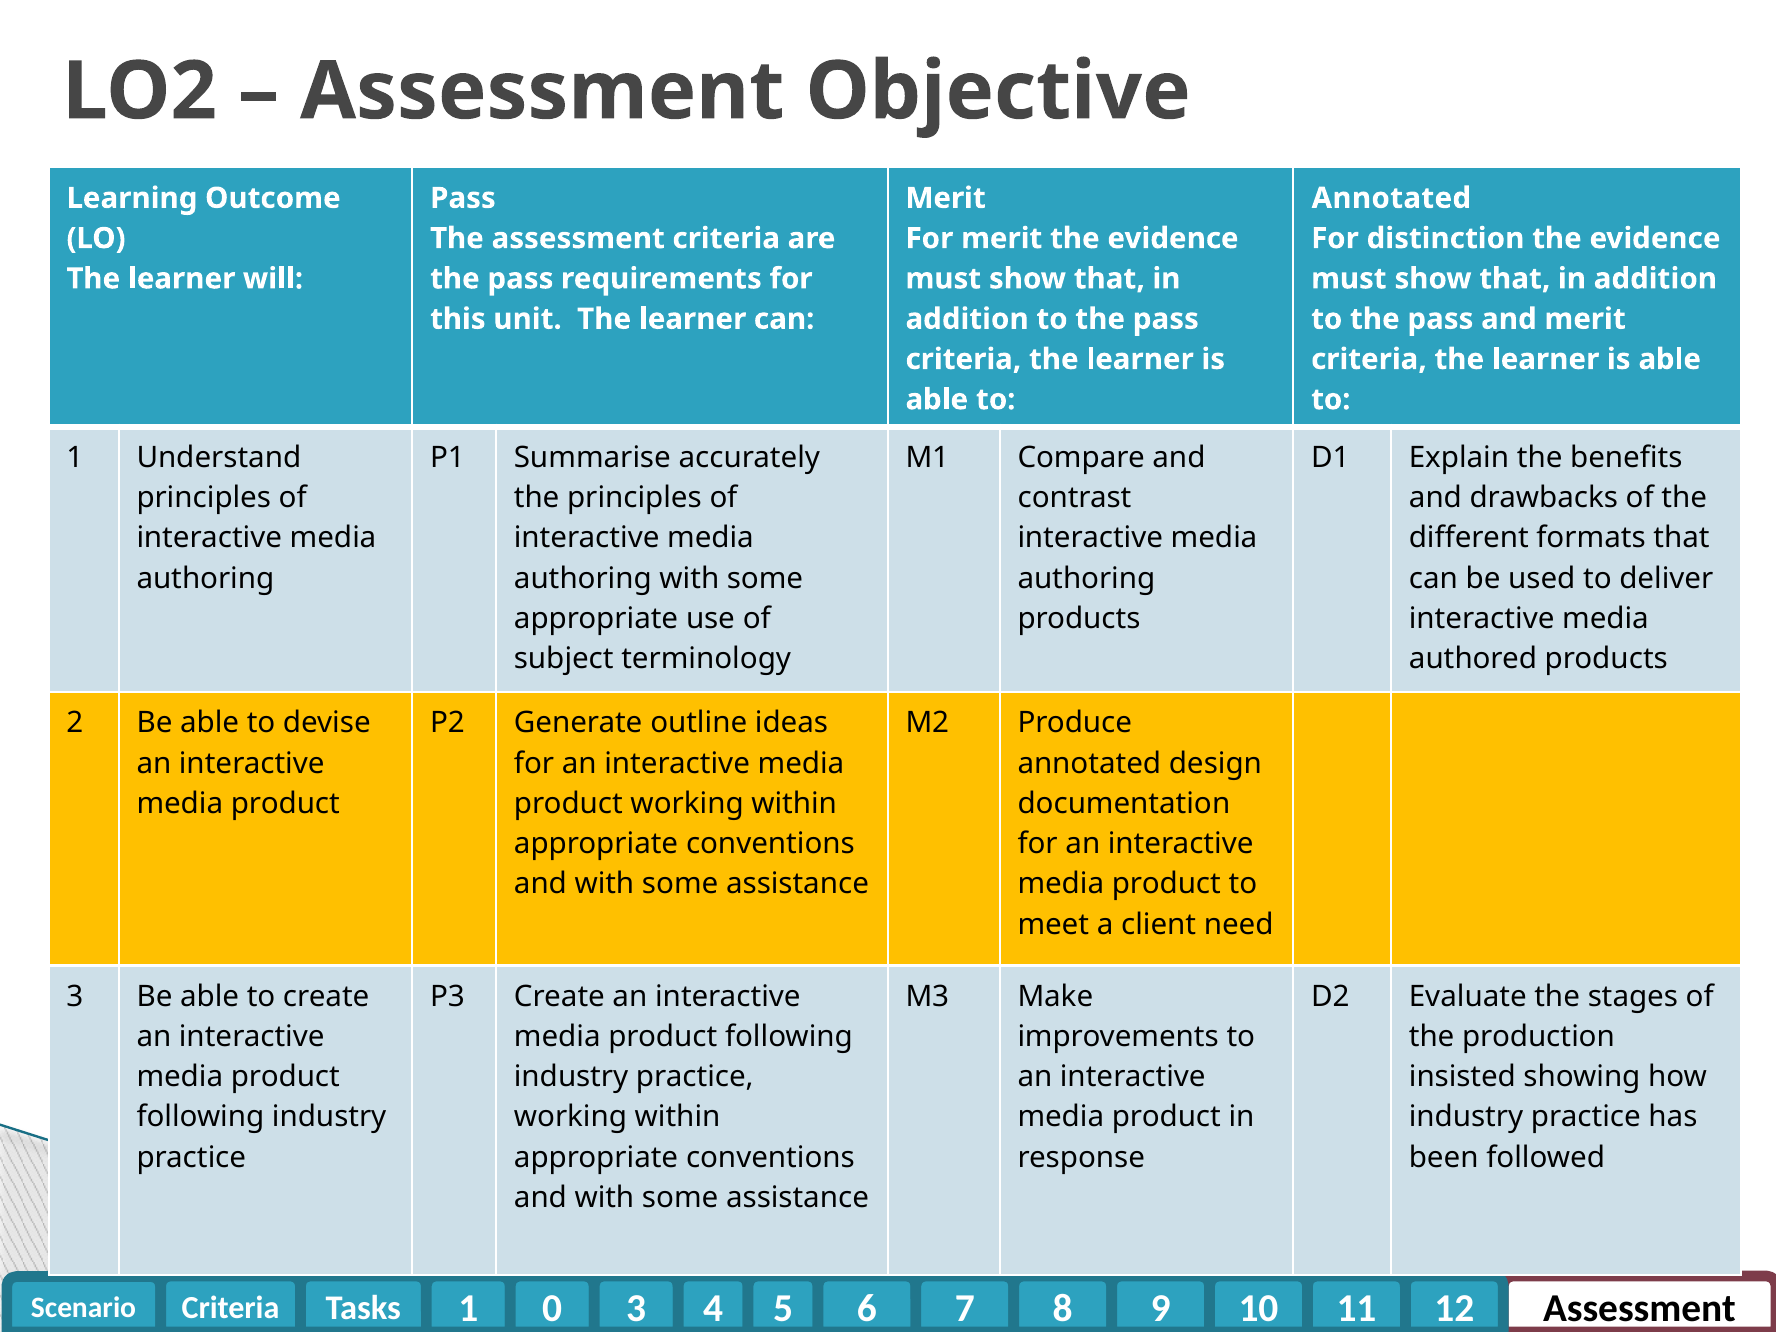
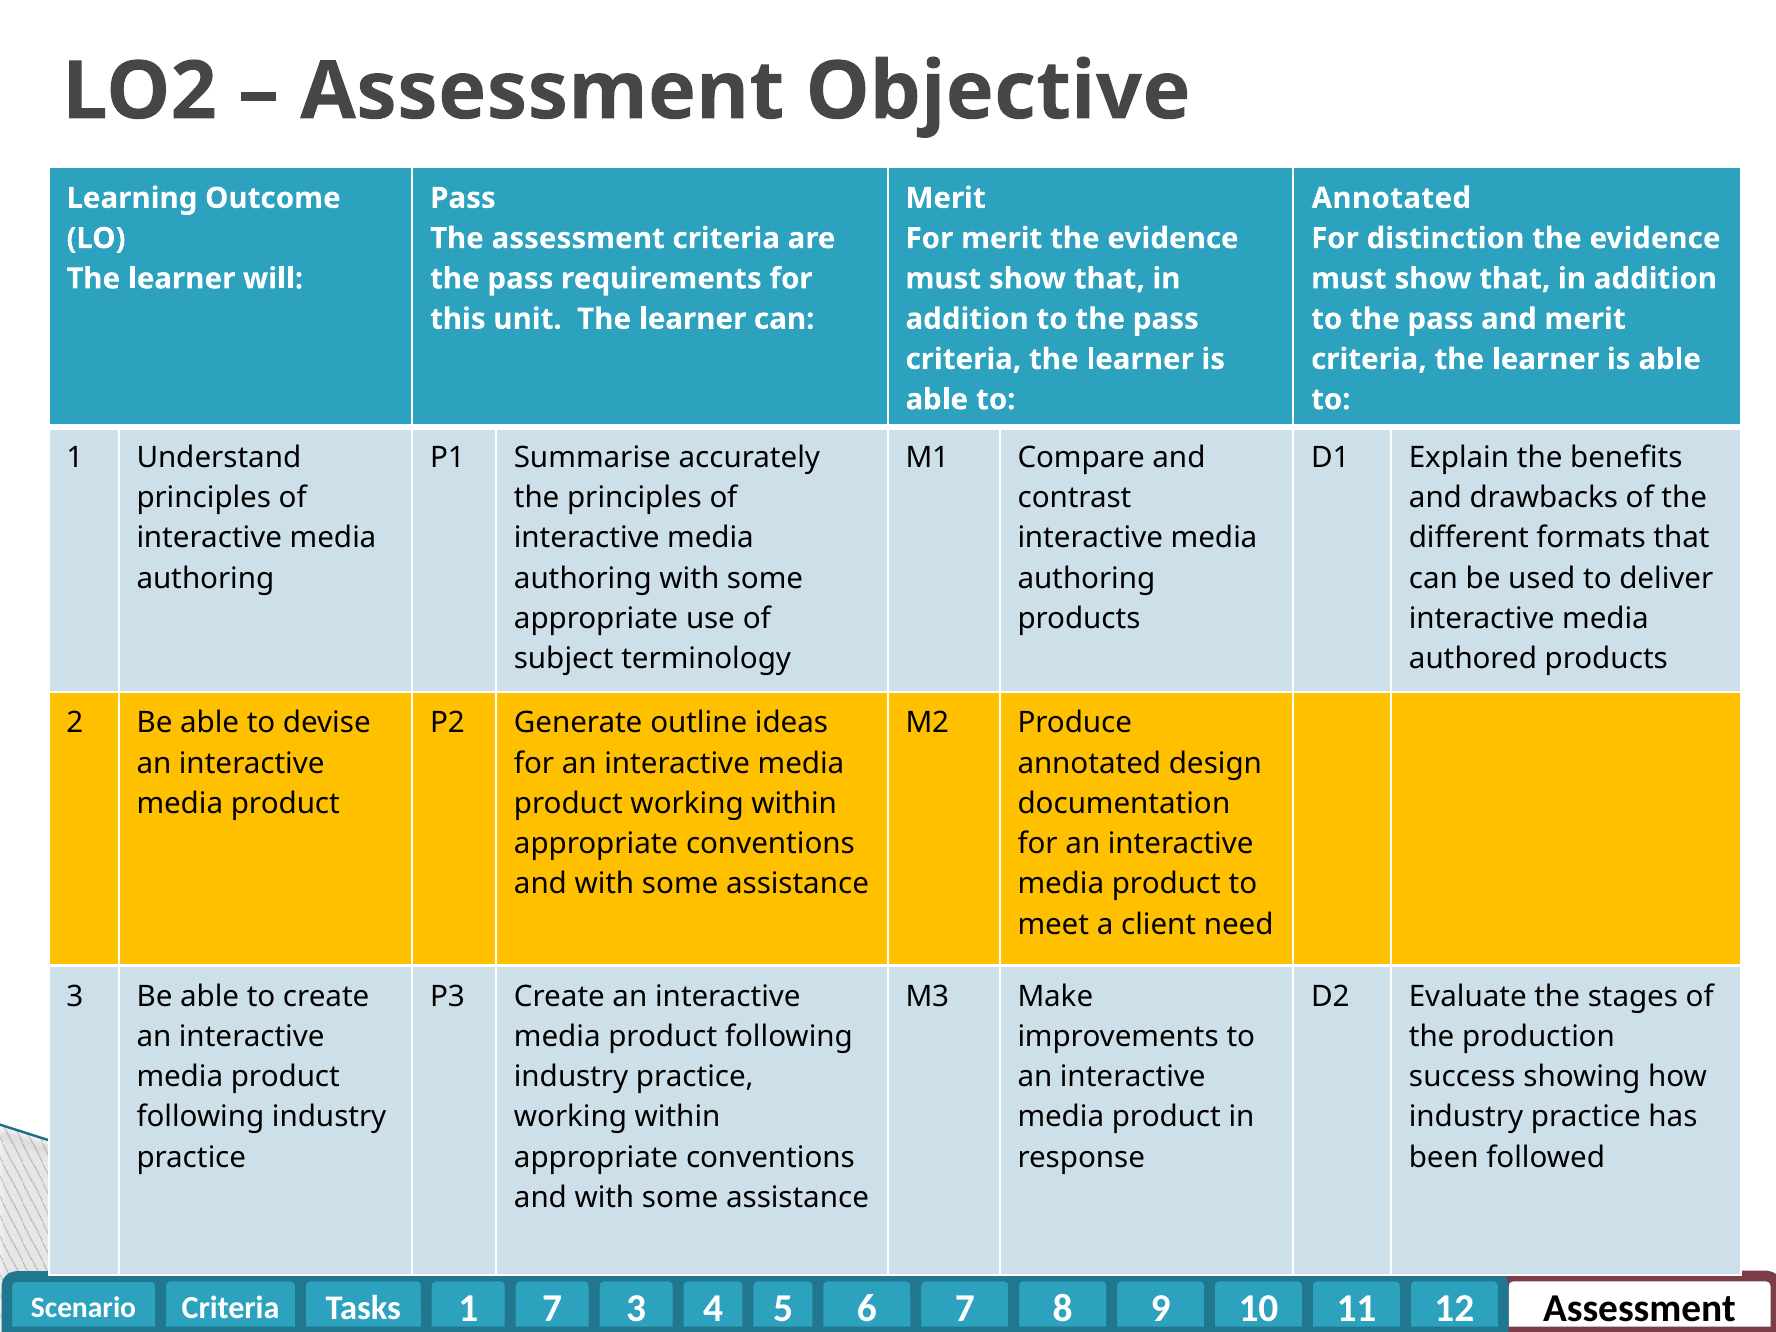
insisted: insisted -> success
1 0: 0 -> 7
